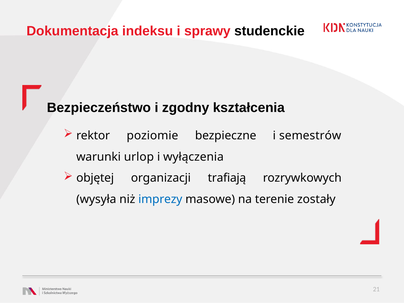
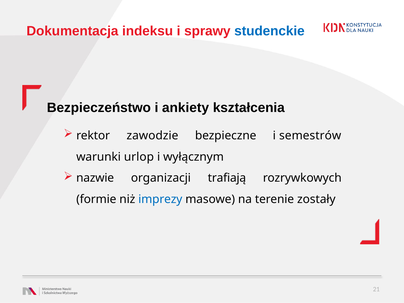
studenckie colour: black -> blue
zgodny: zgodny -> ankiety
poziomie: poziomie -> zawodzie
wyłączenia: wyłączenia -> wyłącznym
objętej: objętej -> nazwie
wysyła: wysyła -> formie
